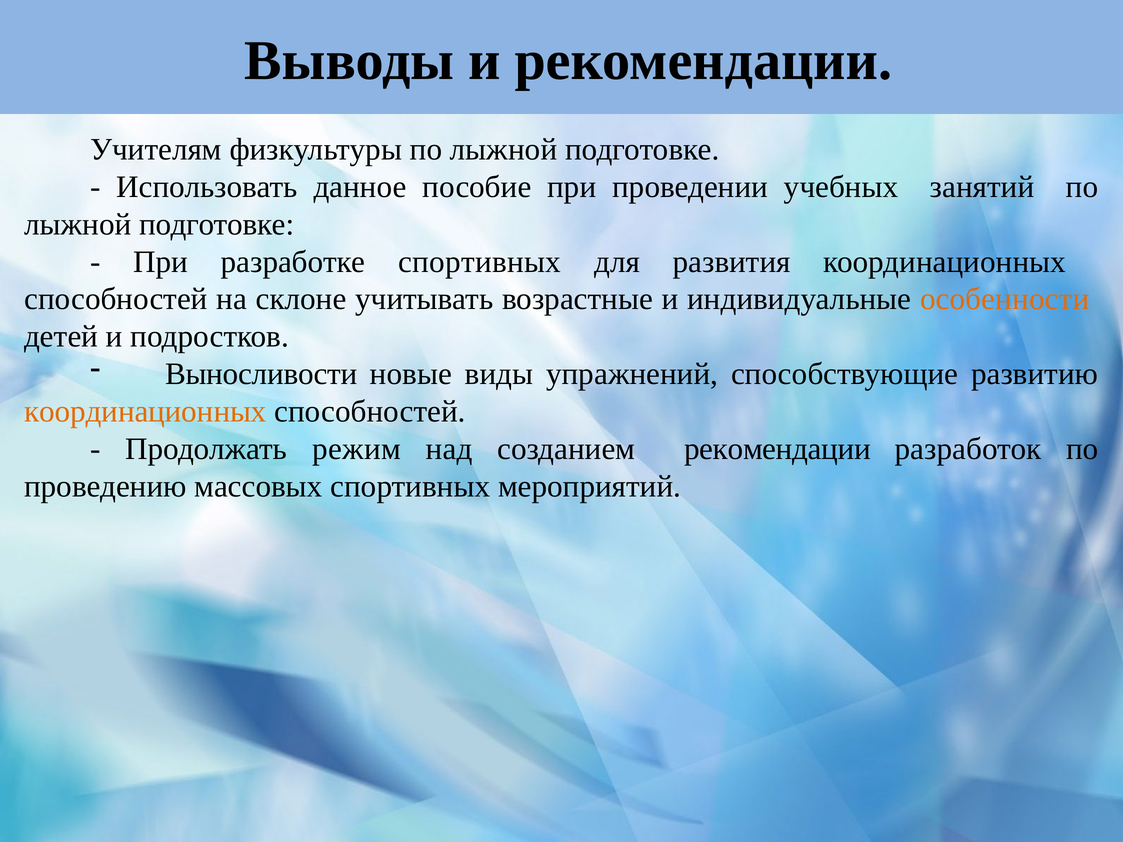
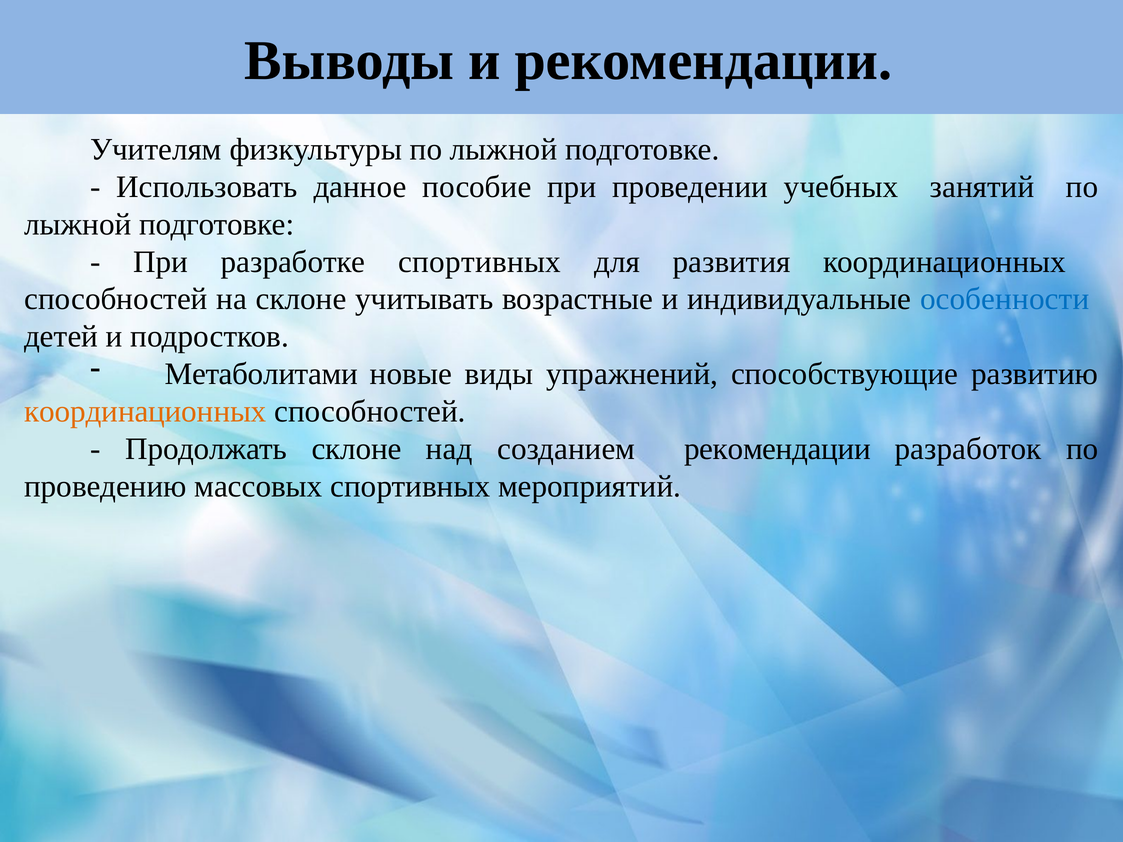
особенности colour: orange -> blue
Выносливости: Выносливости -> Метаболитами
Продолжать режим: режим -> склоне
